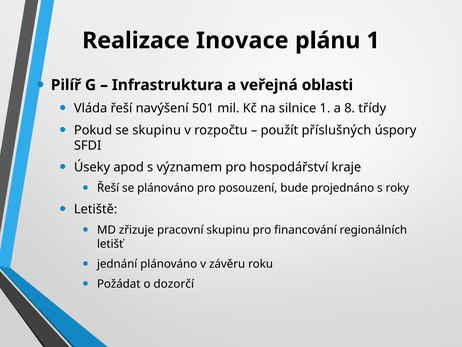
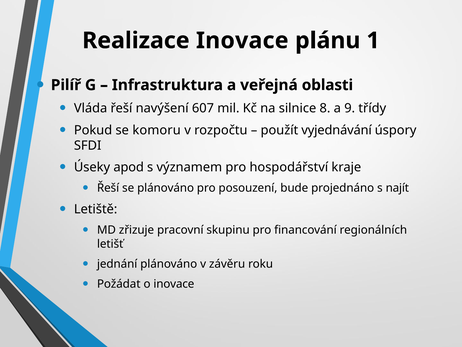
501: 501 -> 607
silnice 1: 1 -> 8
8: 8 -> 9
se skupinu: skupinu -> komoru
příslušných: příslušných -> vyjednávání
roky: roky -> najít
o dozorčí: dozorčí -> inovace
